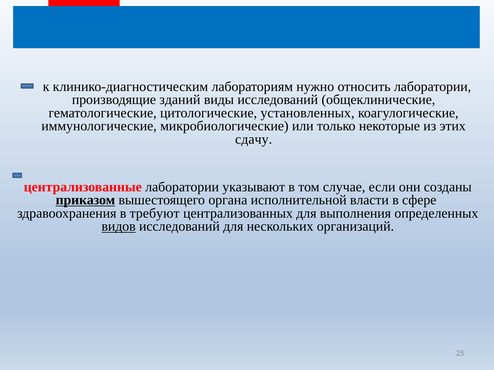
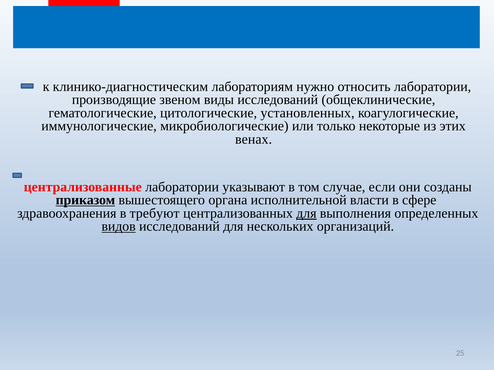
зданий: зданий -> звеном
сдачу: сдачу -> венах
для at (306, 214) underline: none -> present
